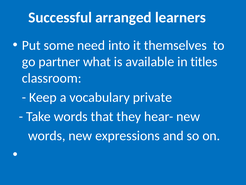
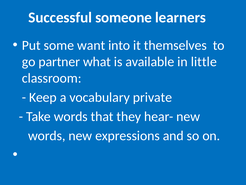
arranged: arranged -> someone
need: need -> want
titles: titles -> little
